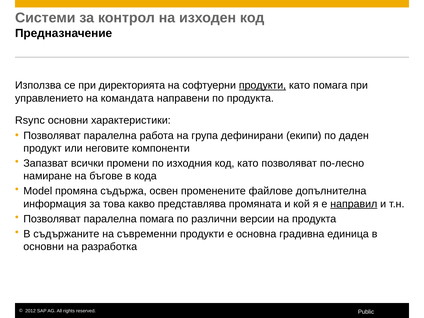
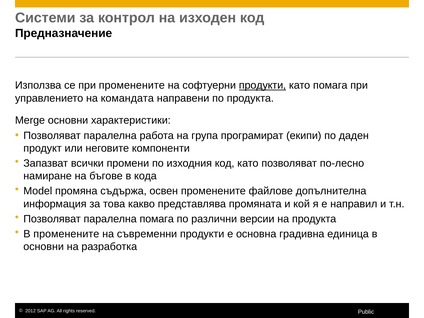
при директорията: директорията -> променените
Rsync: Rsync -> Merge
дефинирани: дефинирани -> програмират
направил underline: present -> none
В съдържаните: съдържаните -> променените
